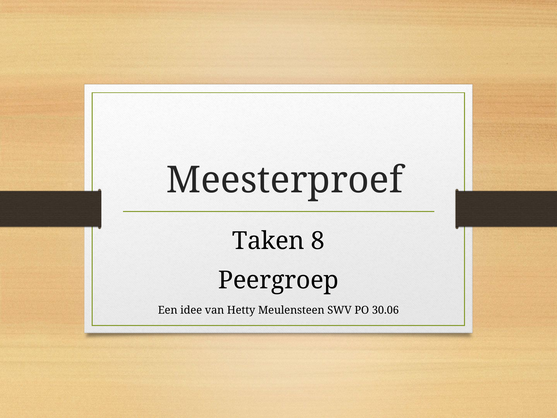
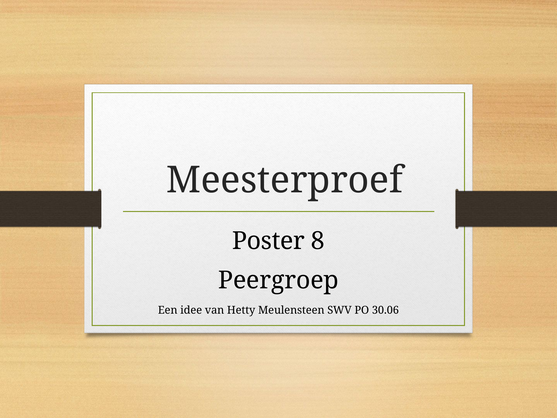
Taken: Taken -> Poster
